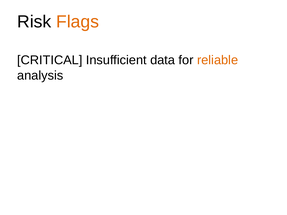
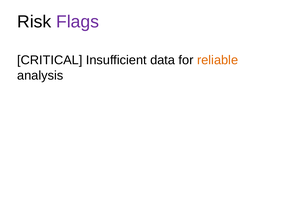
Flags colour: orange -> purple
